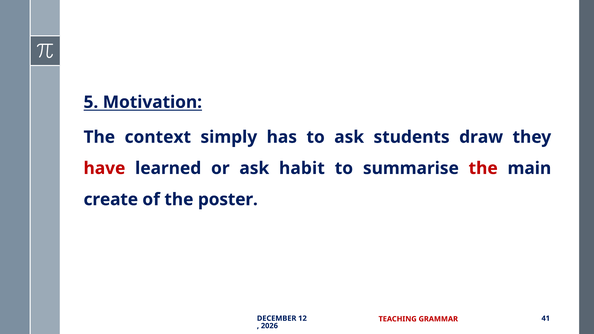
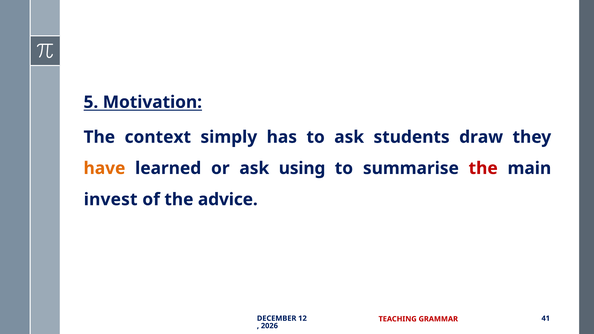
have colour: red -> orange
habit: habit -> using
create: create -> invest
poster: poster -> advice
